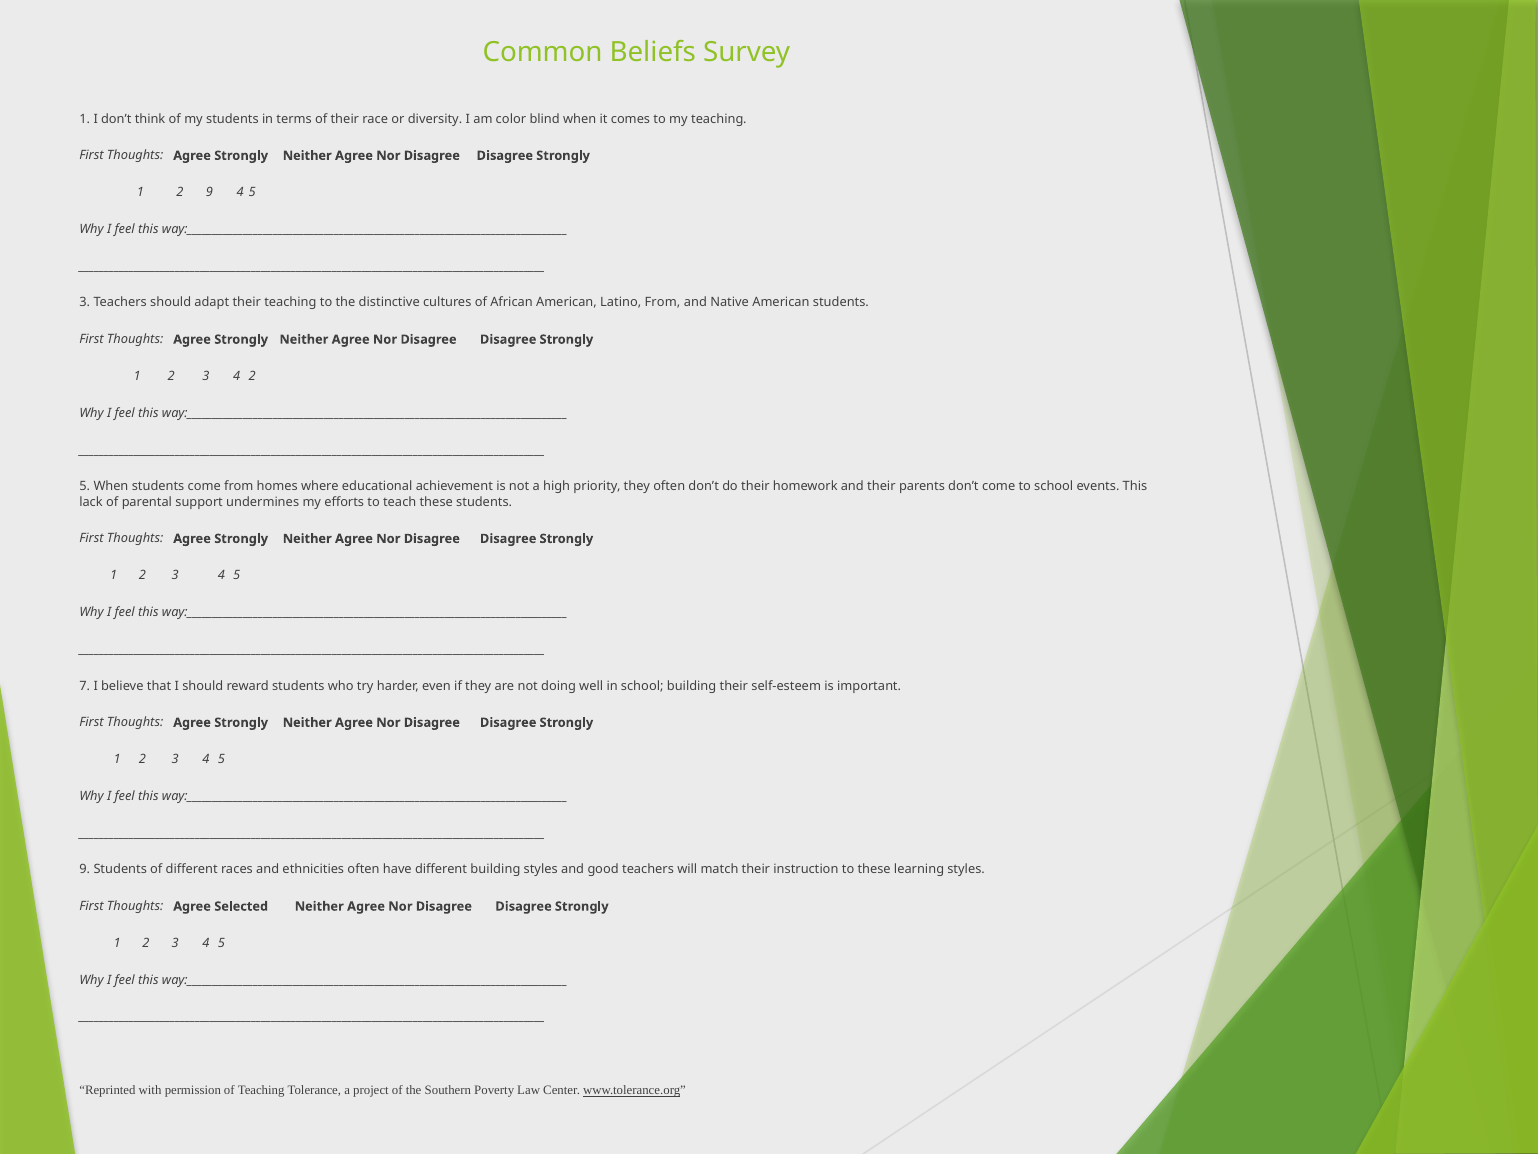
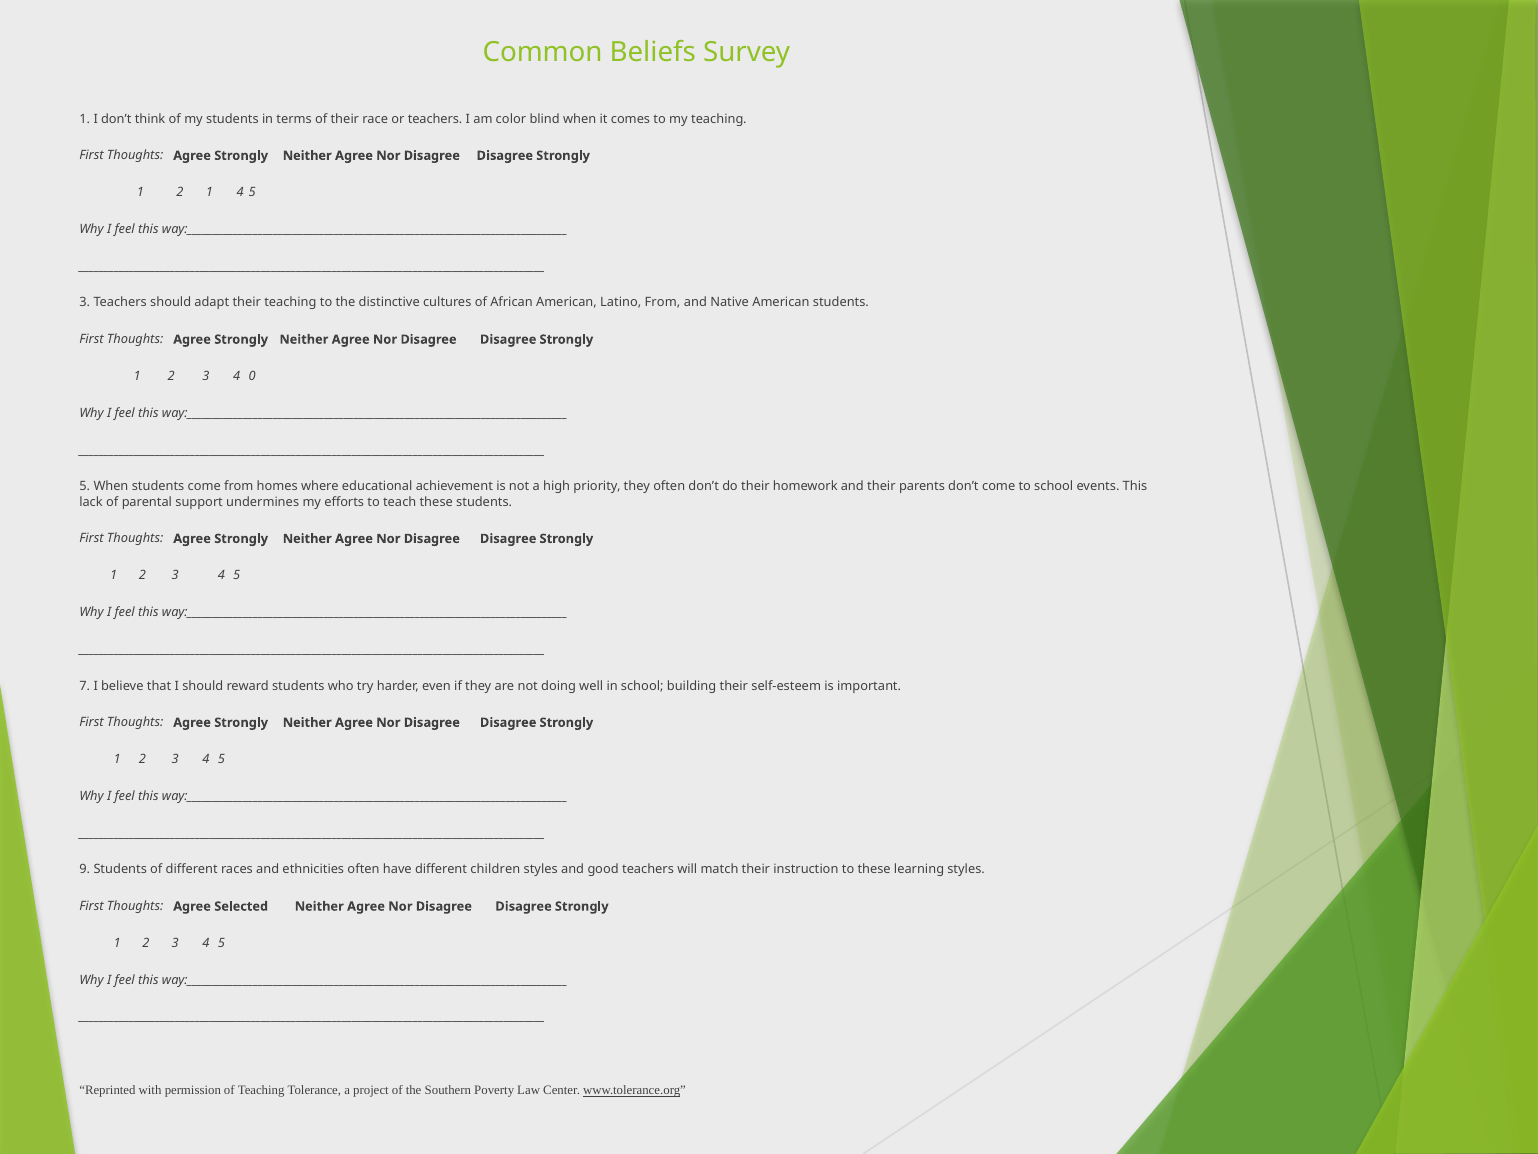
or diversity: diversity -> teachers
2 9: 9 -> 1
4 2: 2 -> 0
different building: building -> children
